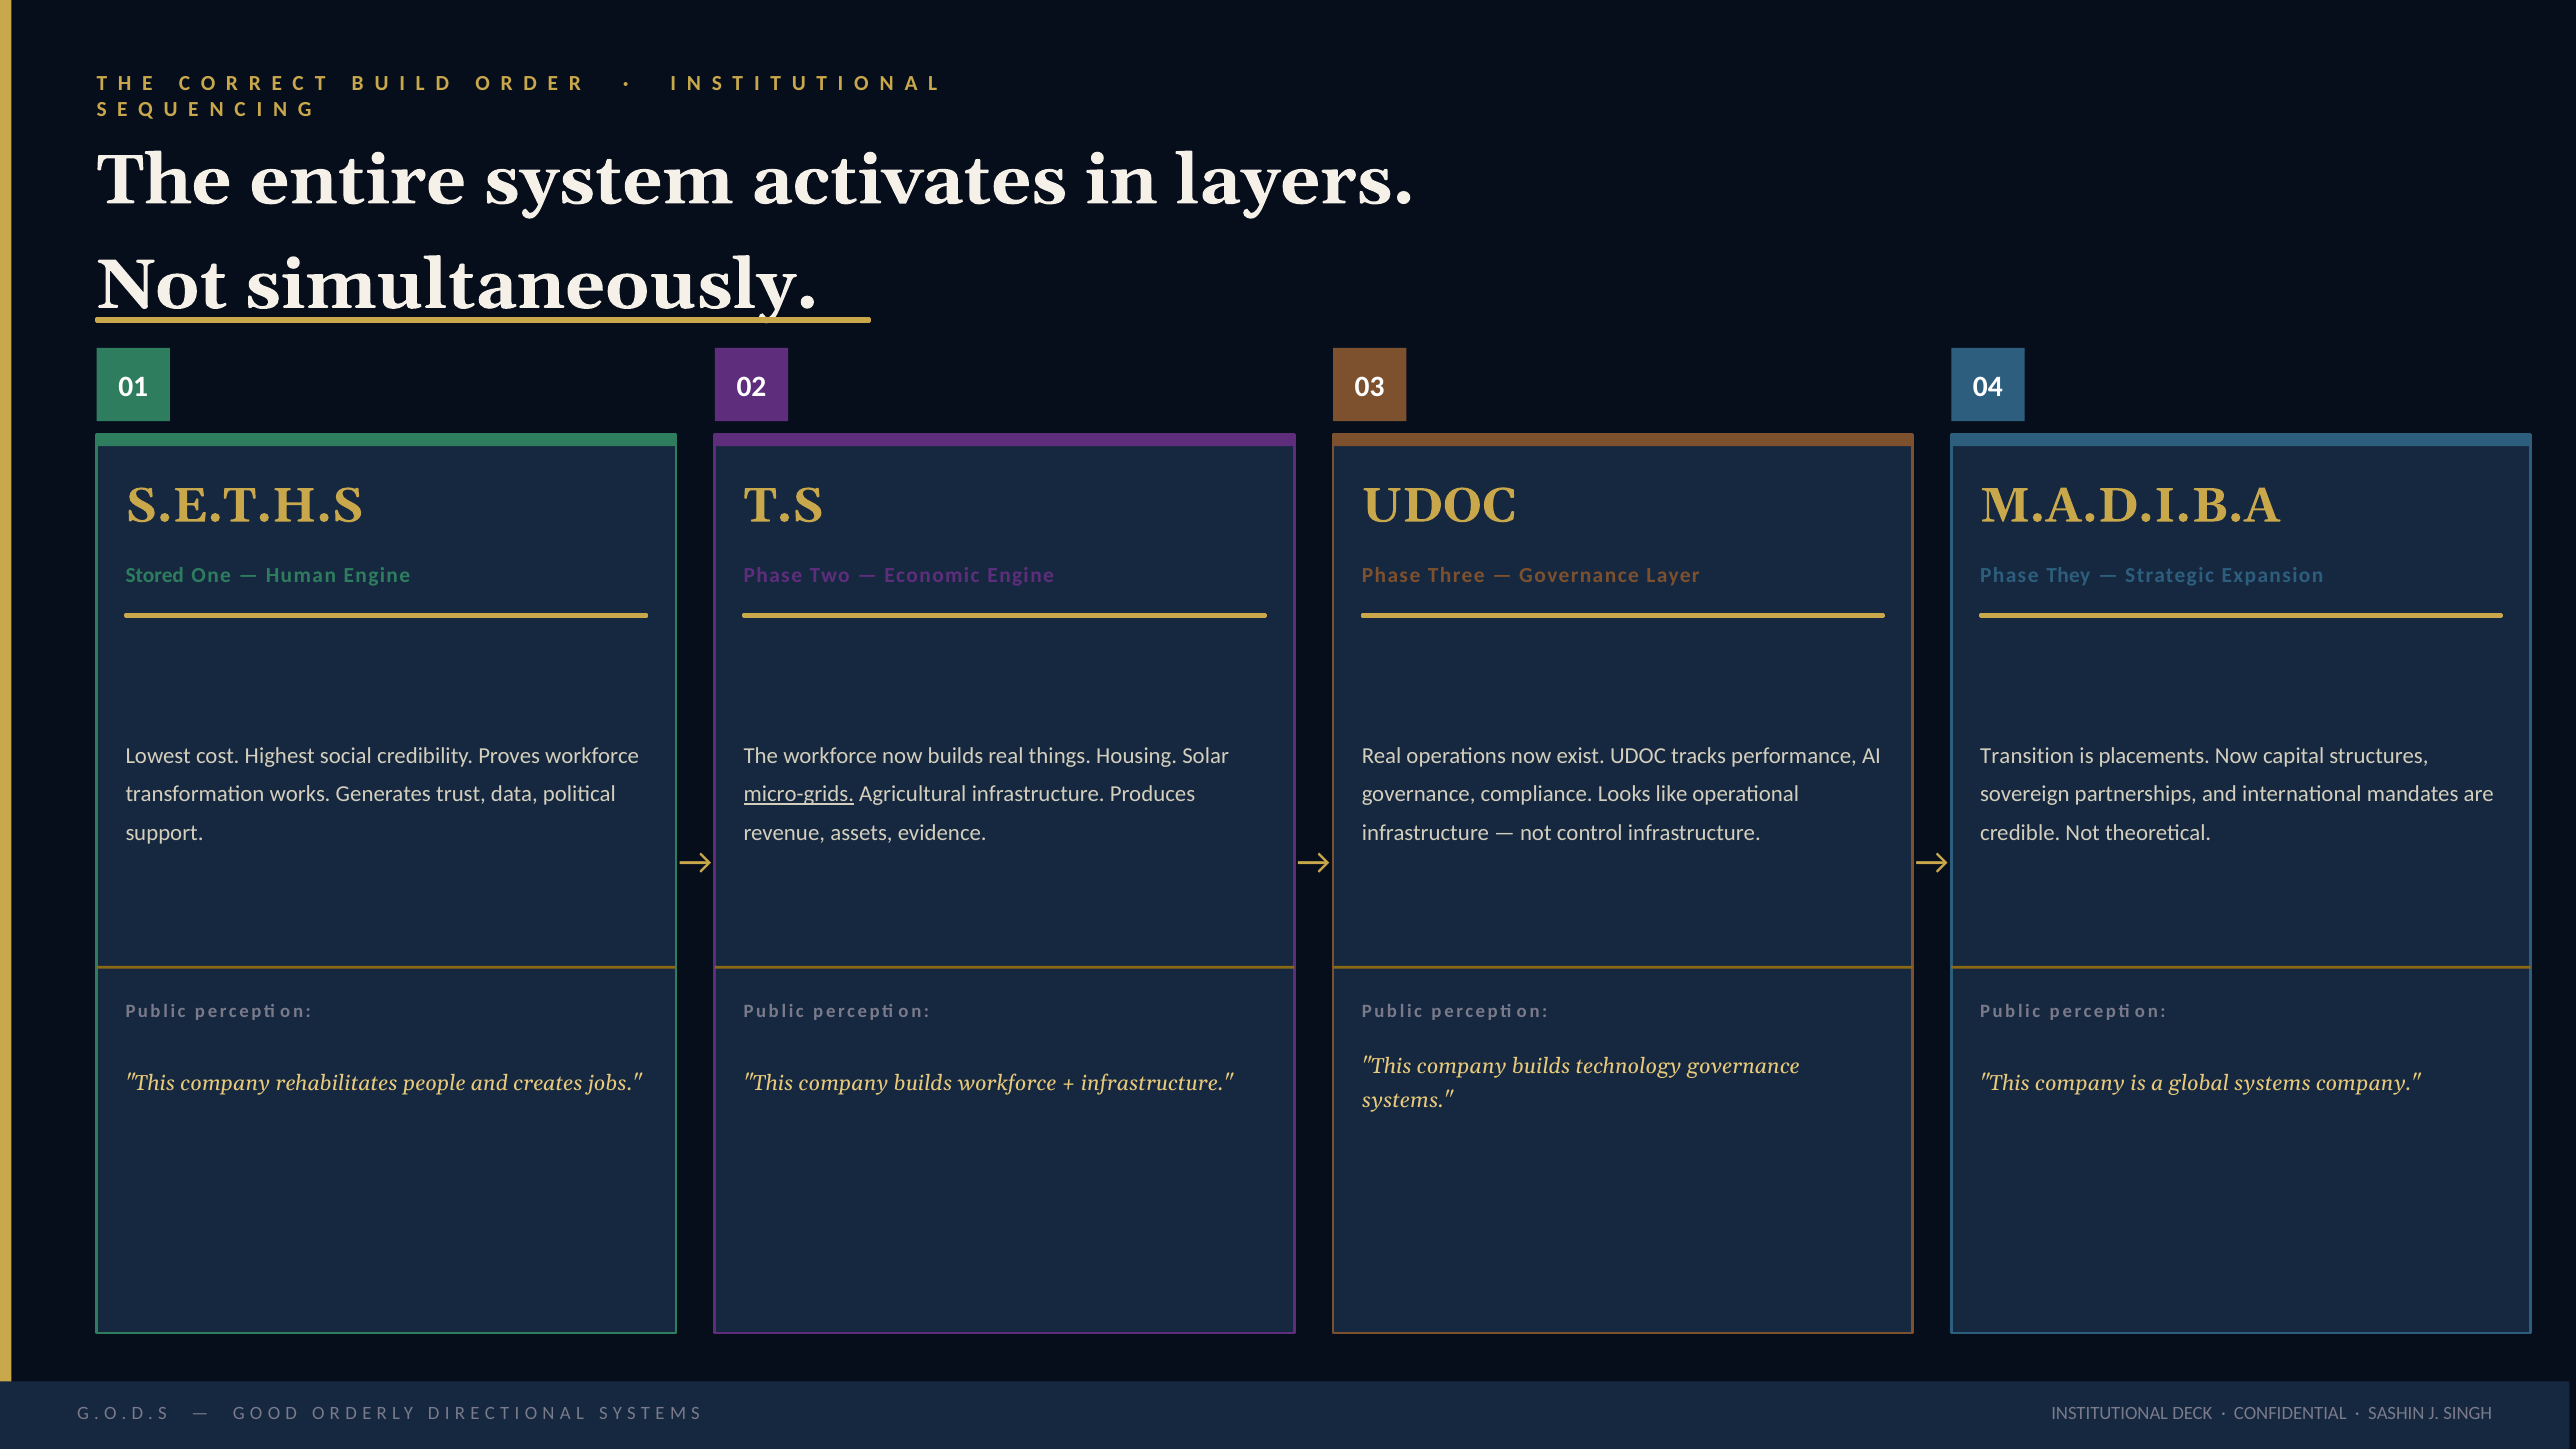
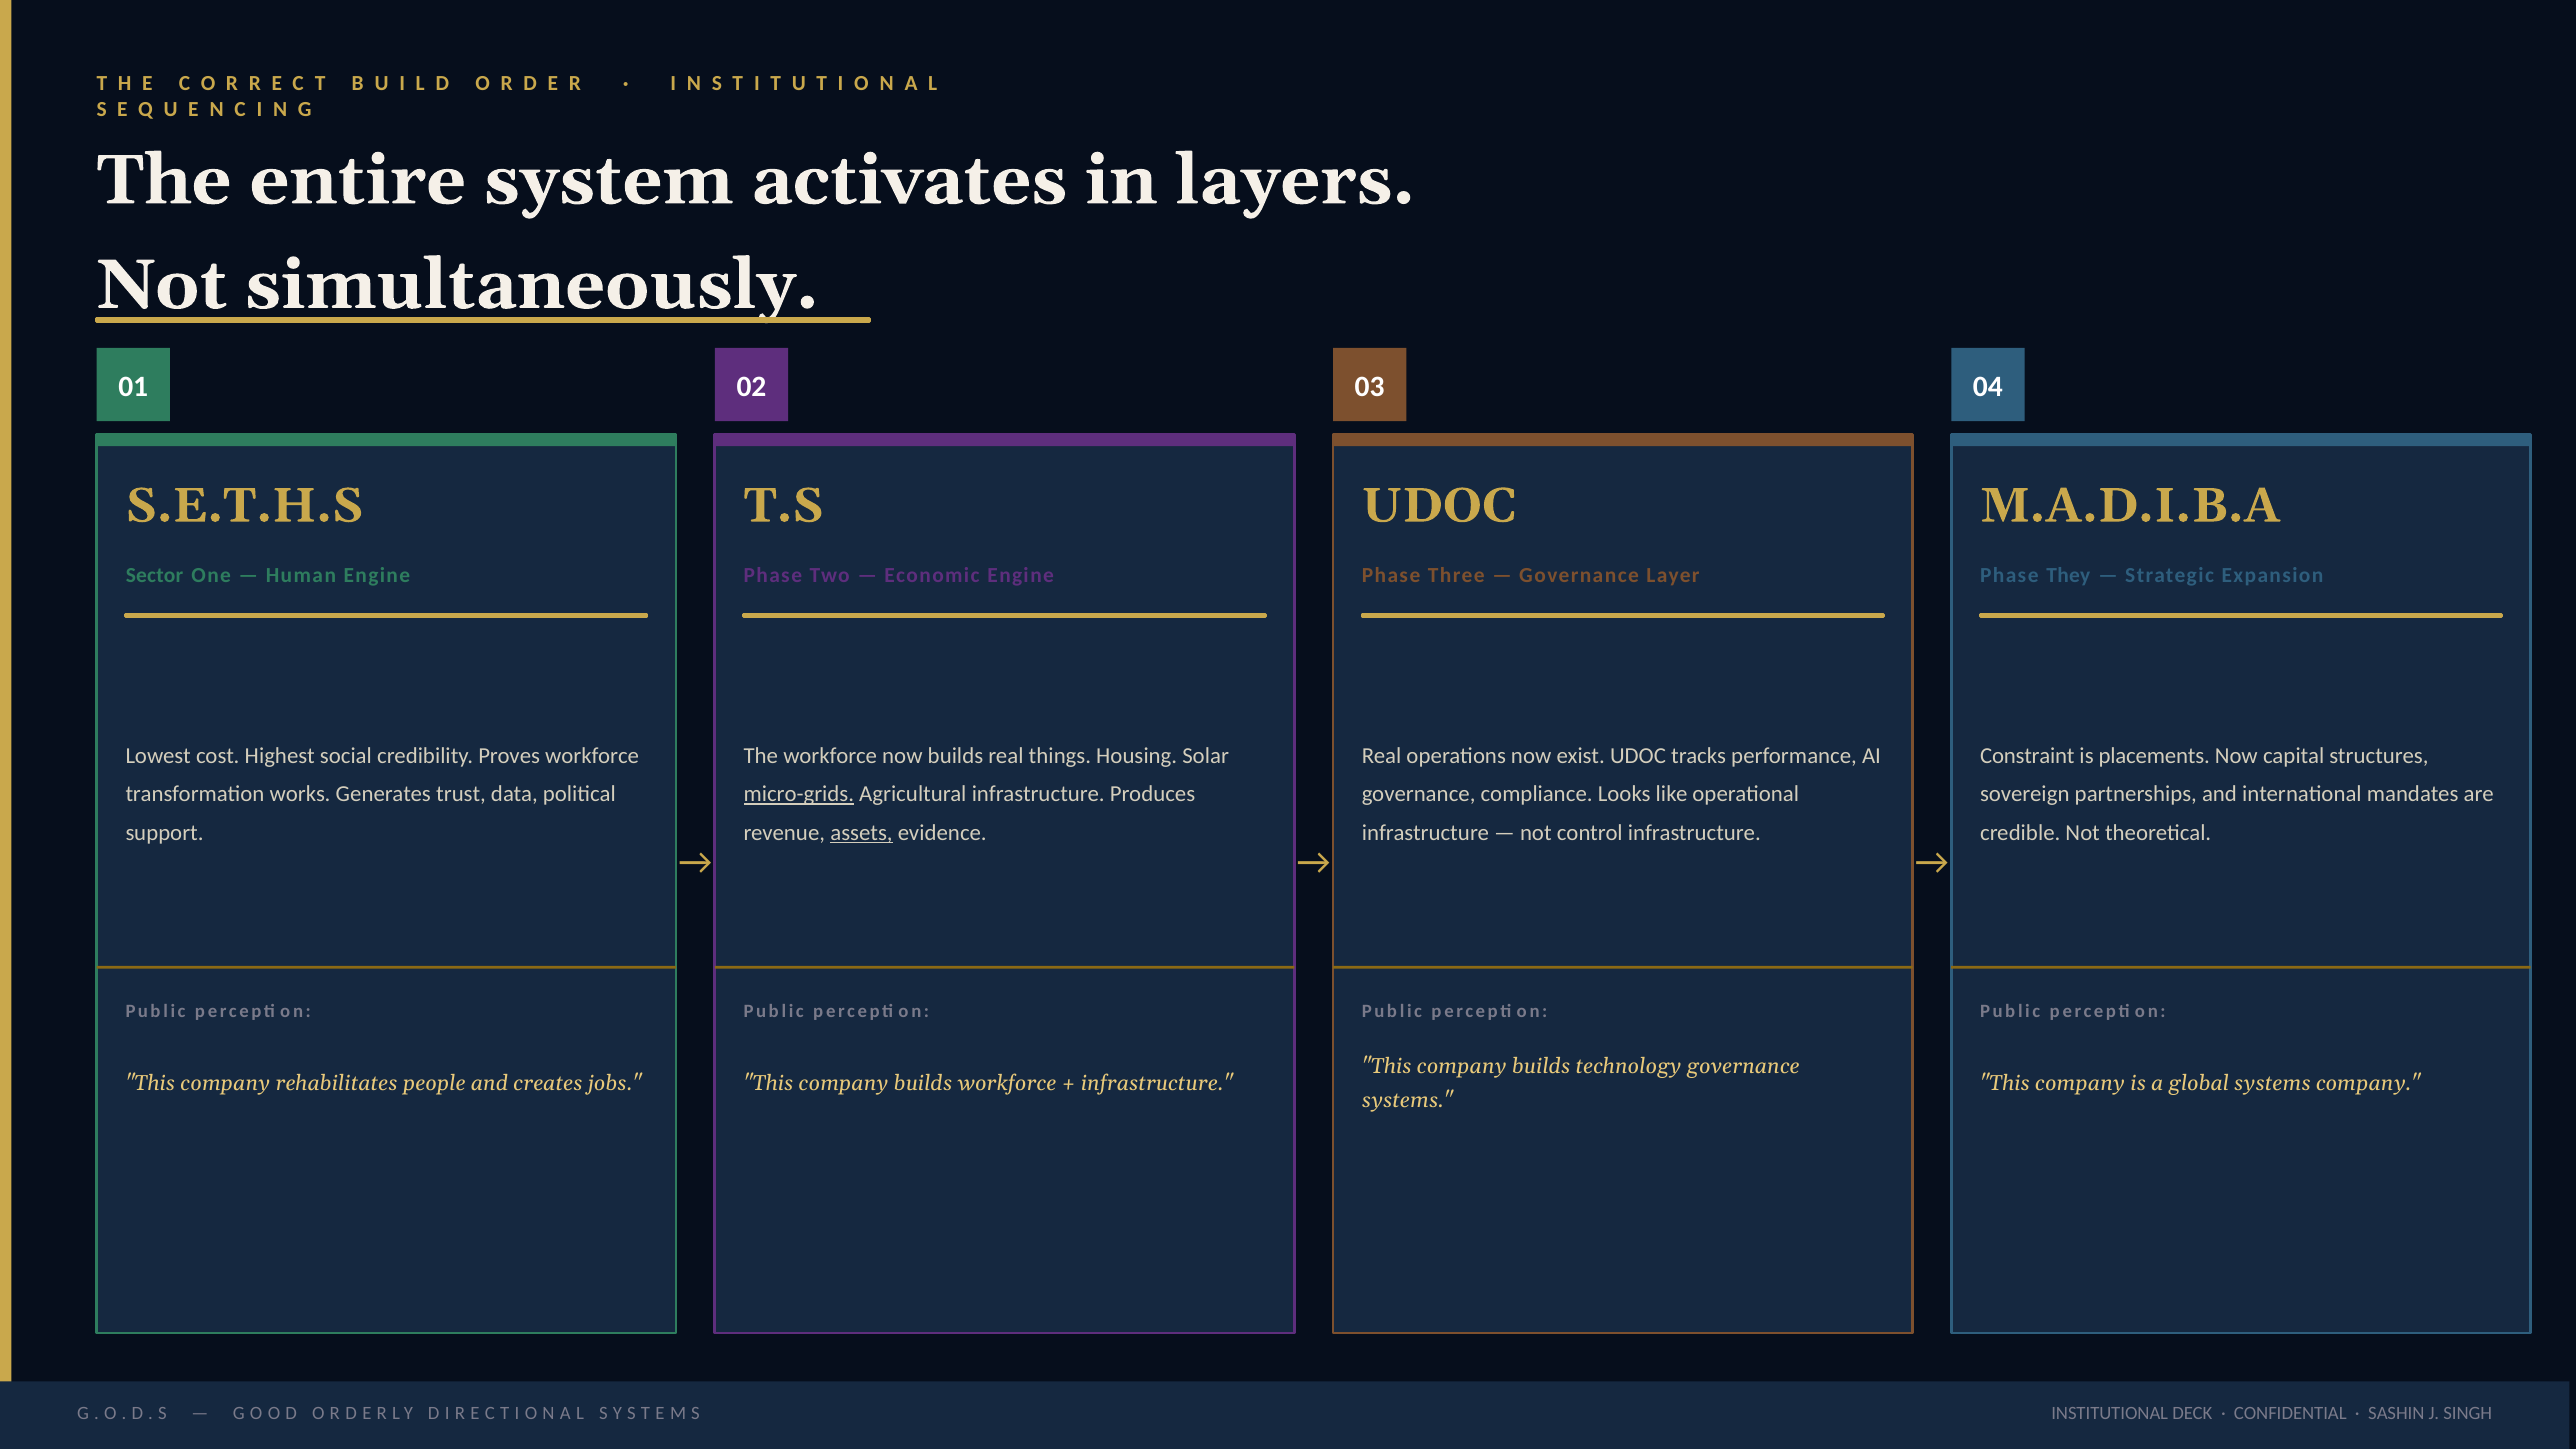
Stored: Stored -> Sector
Transition: Transition -> Constraint
assets underline: none -> present
